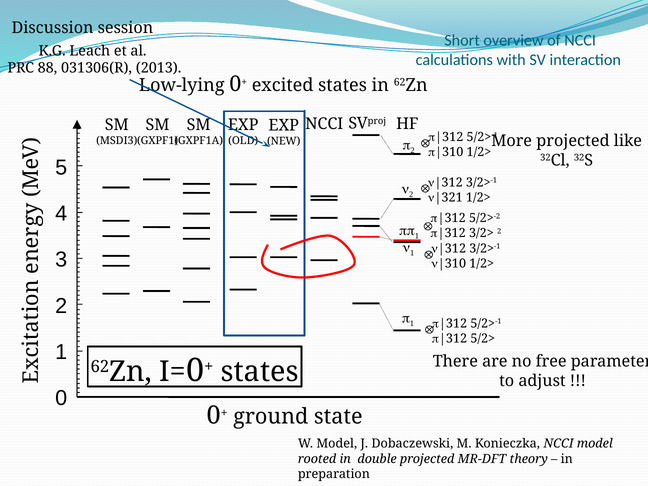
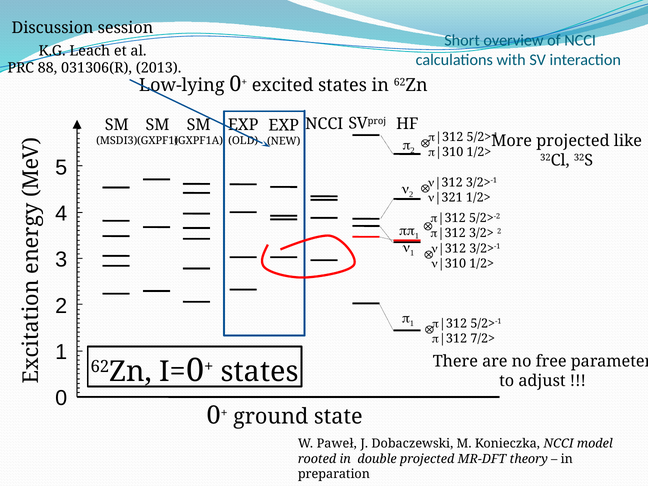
5/2>: 5/2> -> 7/2>
W Model: Model -> Paweł
